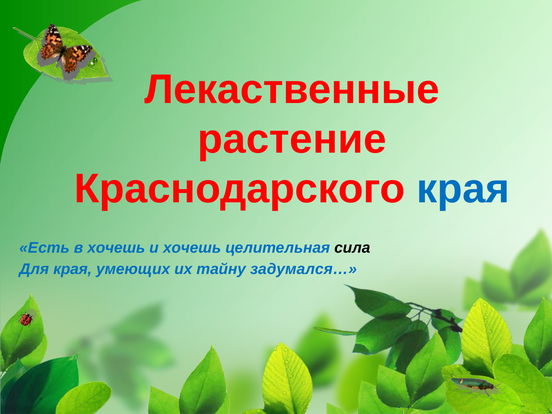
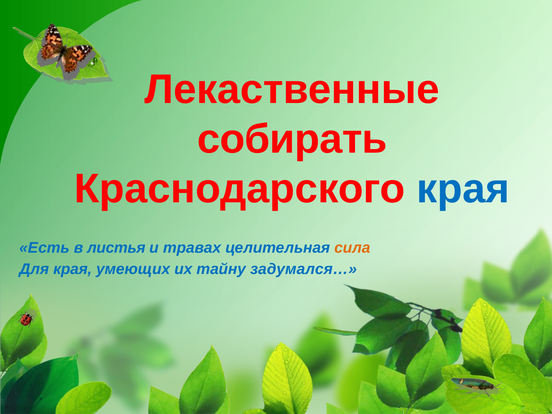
растение: растение -> собирать
в хочешь: хочешь -> листья
и хочешь: хочешь -> травах
сила colour: black -> orange
